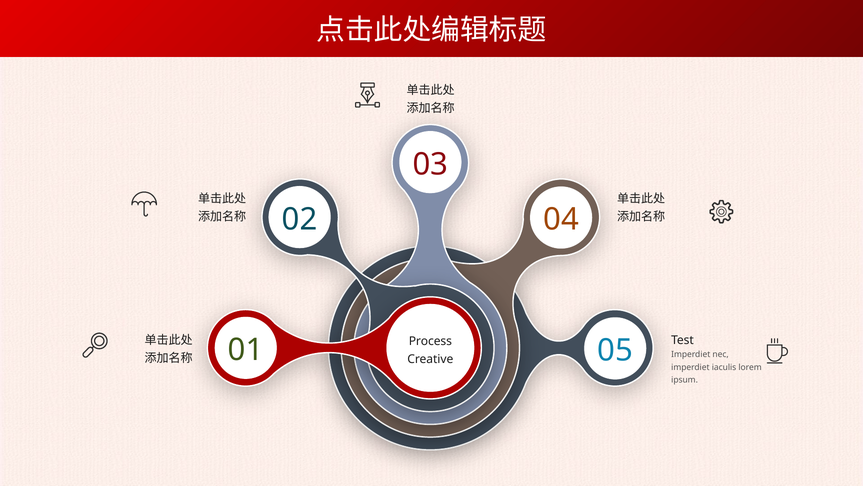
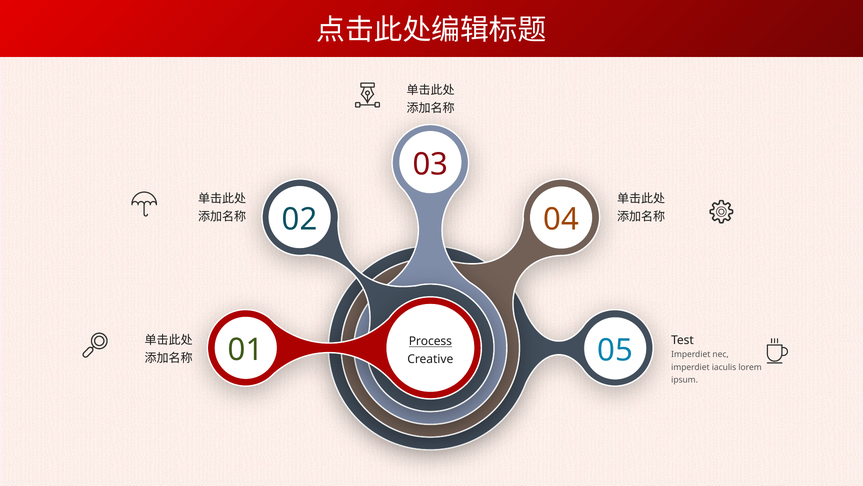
Process underline: none -> present
